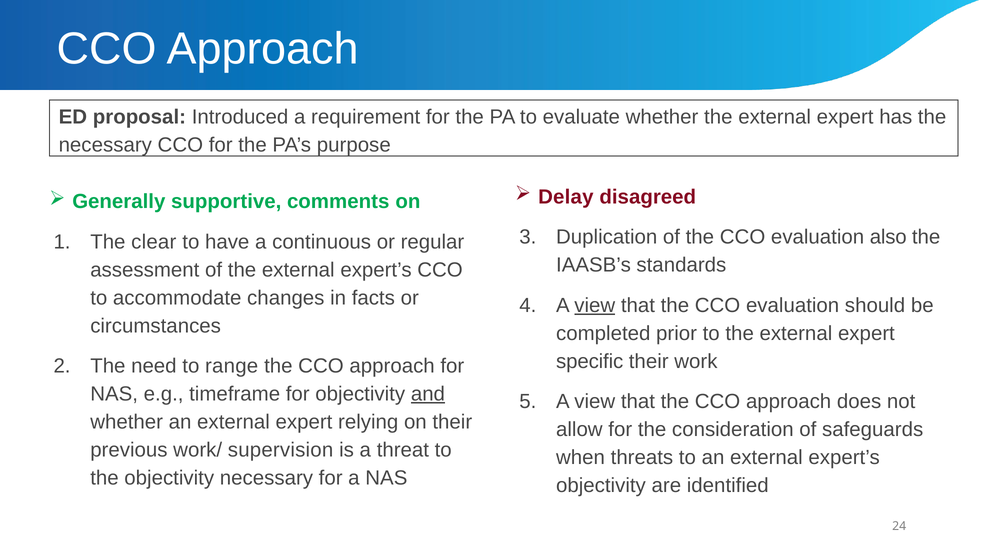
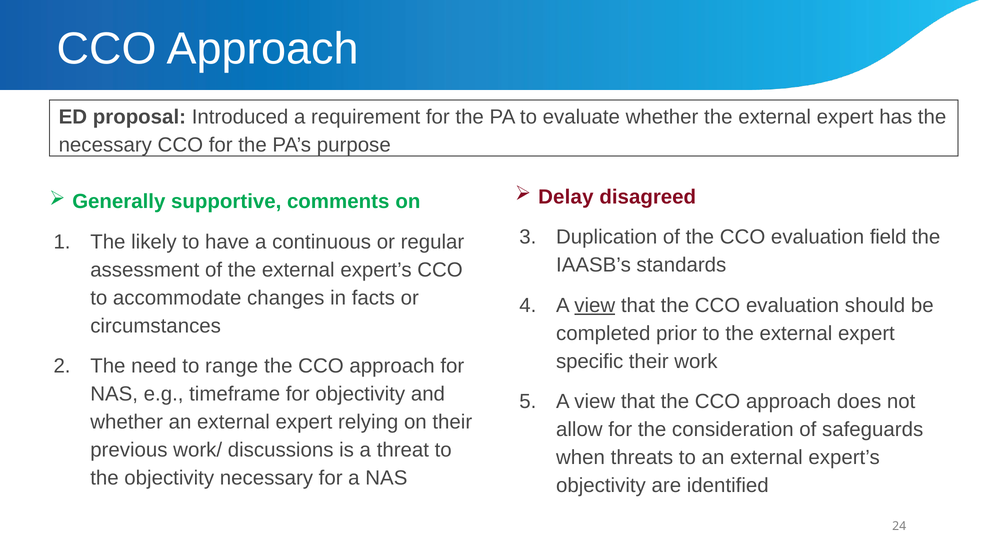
also: also -> field
clear: clear -> likely
and underline: present -> none
supervision: supervision -> discussions
